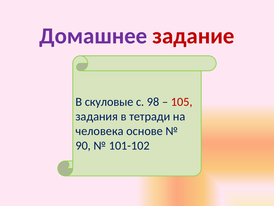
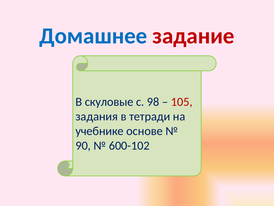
Домашнее colour: purple -> blue
человека: человека -> учебнике
101-102: 101-102 -> 600-102
